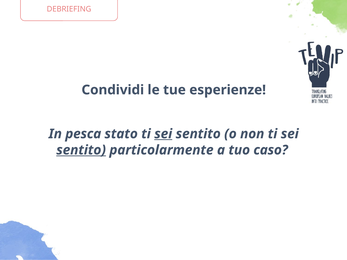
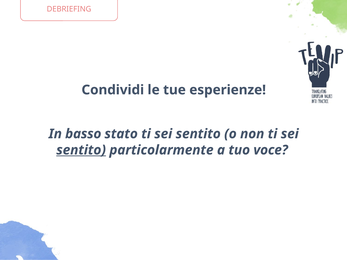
pesca: pesca -> basso
sei at (163, 134) underline: present -> none
caso: caso -> voce
